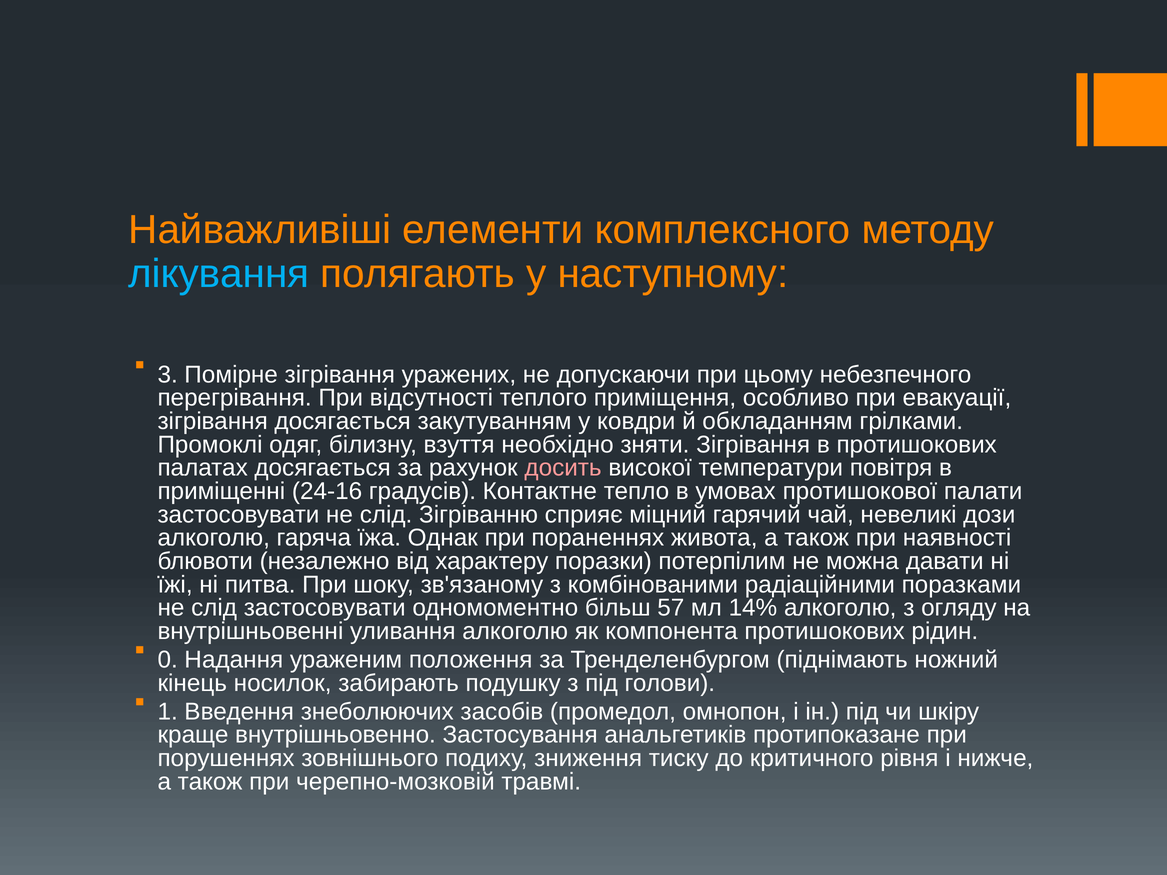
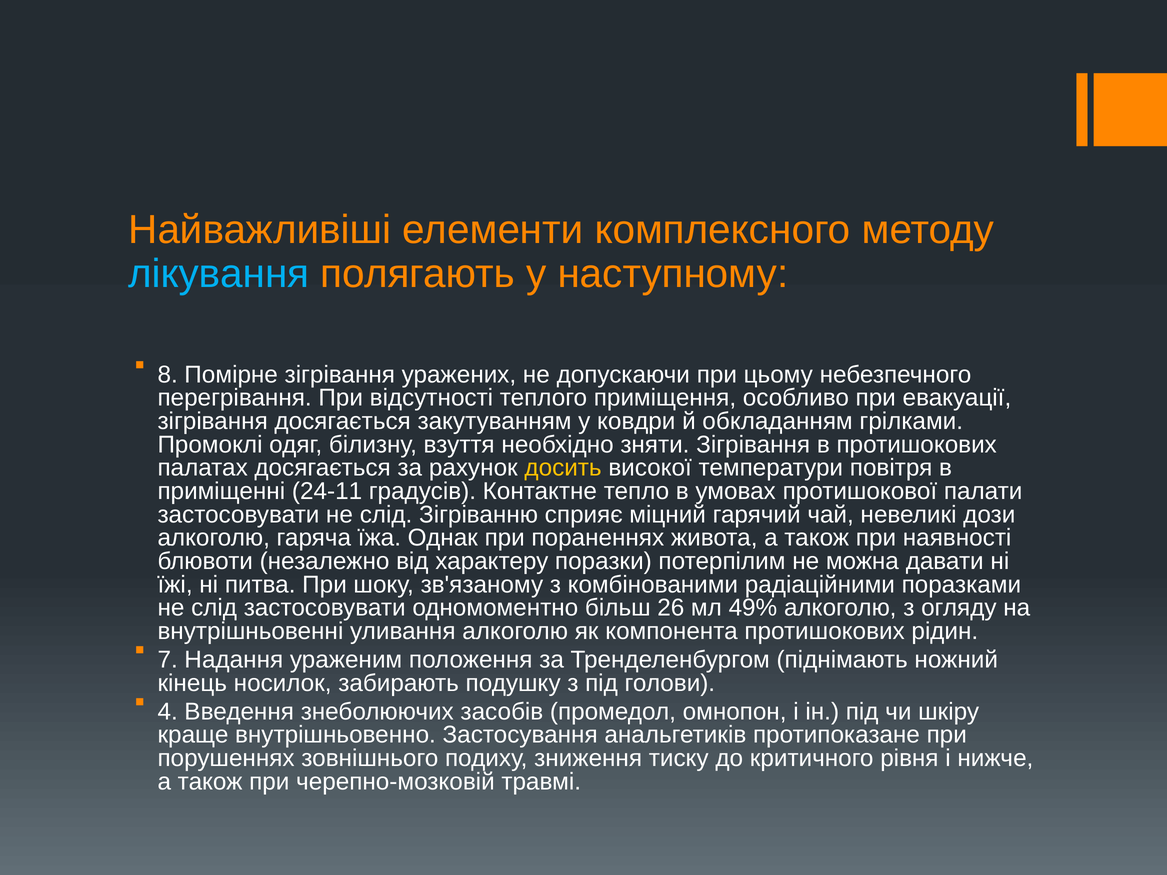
3: 3 -> 8
досить colour: pink -> yellow
24-16: 24-16 -> 24-11
57: 57 -> 26
14%: 14% -> 49%
0: 0 -> 7
1: 1 -> 4
